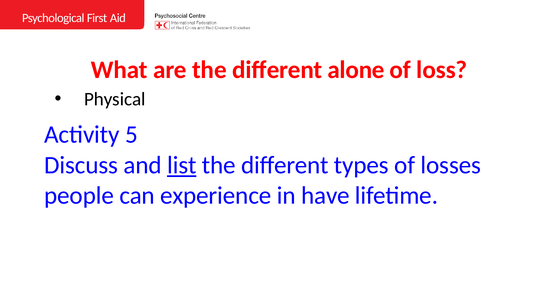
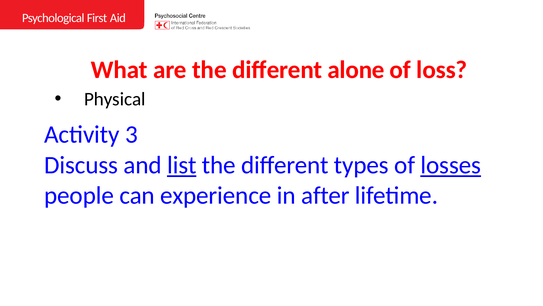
5: 5 -> 3
losses underline: none -> present
have: have -> after
